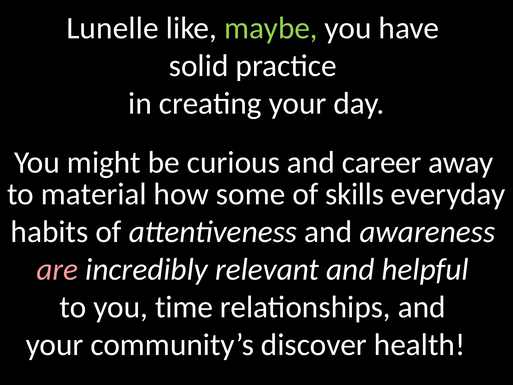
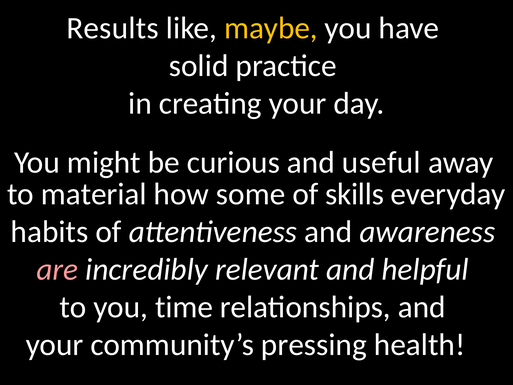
Lunelle: Lunelle -> Results
maybe colour: light green -> yellow
career: career -> useful
discover: discover -> pressing
